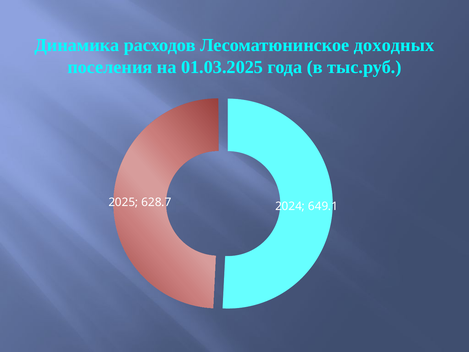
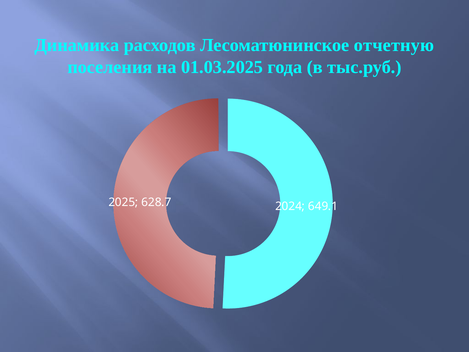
доходных: доходных -> отчетную
